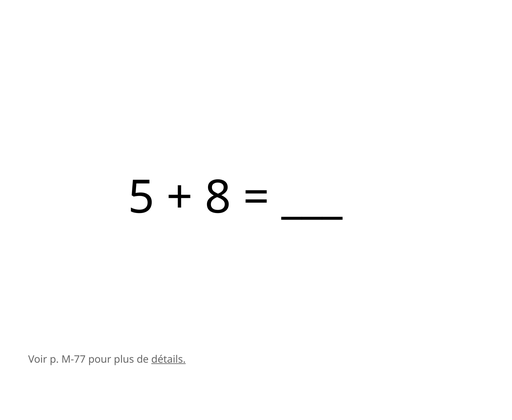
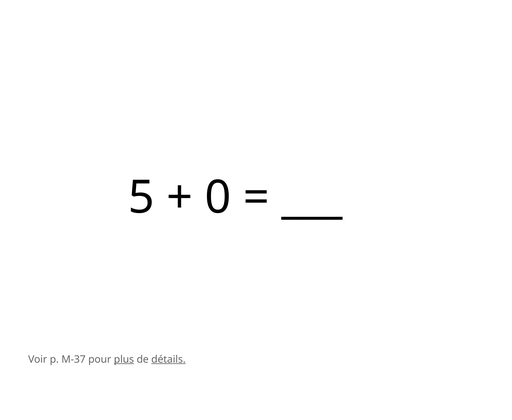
8: 8 -> 0
M-77: M-77 -> M-37
plus underline: none -> present
